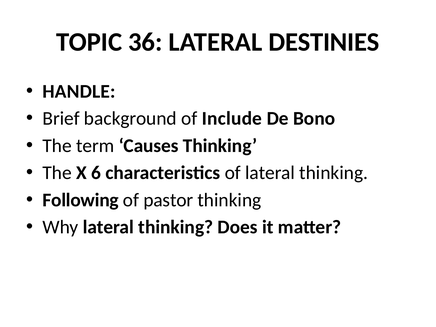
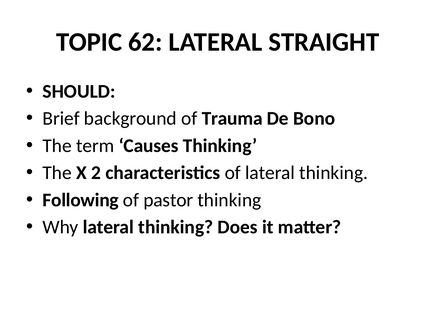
36: 36 -> 62
DESTINIES: DESTINIES -> STRAIGHT
HANDLE: HANDLE -> SHOULD
Include: Include -> Trauma
6: 6 -> 2
